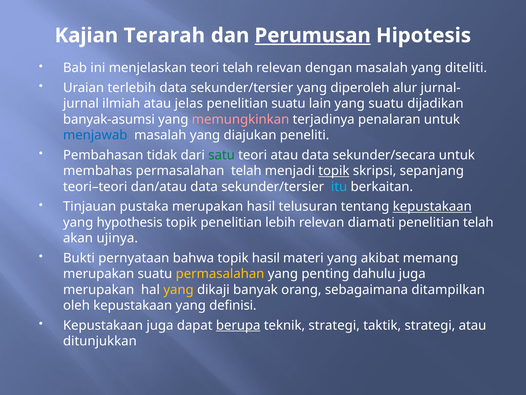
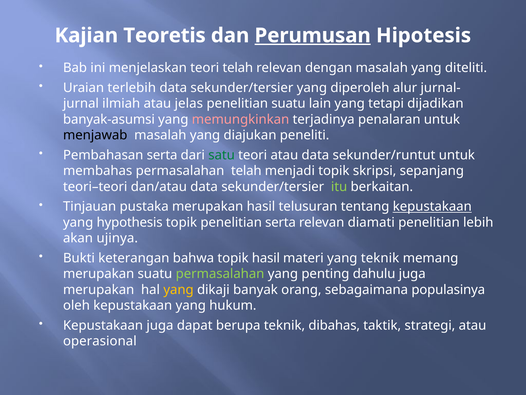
Terarah: Terarah -> Teoretis
yang suatu: suatu -> tetapi
menjawab colour: blue -> black
Pembahasan tidak: tidak -> serta
sekunder/secara: sekunder/secara -> sekunder/runtut
topik at (334, 171) underline: present -> none
itu colour: light blue -> light green
penelitian lebih: lebih -> serta
penelitian telah: telah -> lebih
pernyataan: pernyataan -> keterangan
yang akibat: akibat -> teknik
permasalahan at (220, 274) colour: yellow -> light green
ditampilkan: ditampilkan -> populasinya
definisi: definisi -> hukum
berupa underline: present -> none
teknik strategi: strategi -> dibahas
ditunjukkan: ditunjukkan -> operasional
